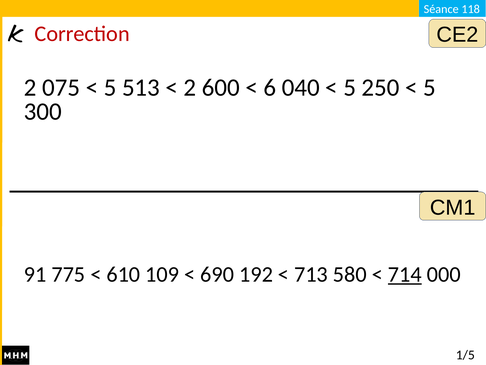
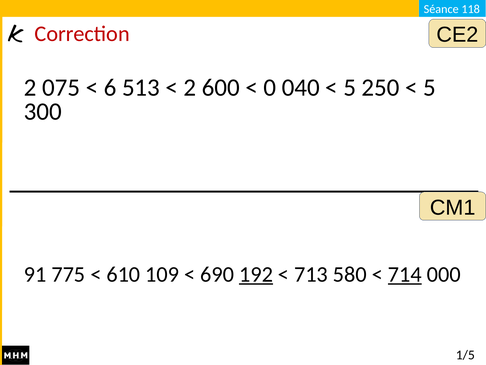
5 at (110, 87): 5 -> 6
6: 6 -> 0
192 underline: none -> present
